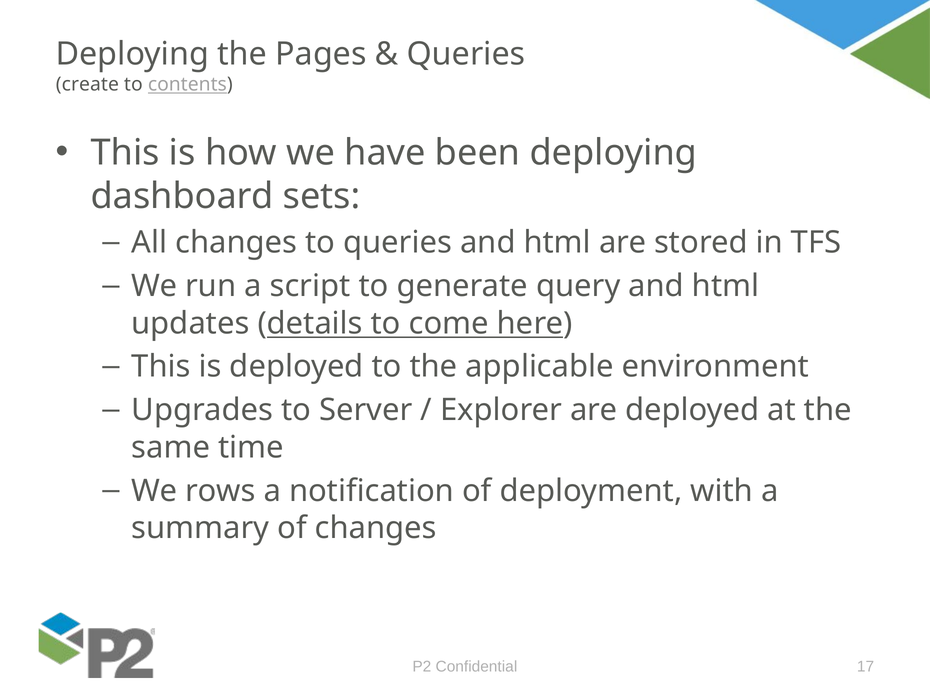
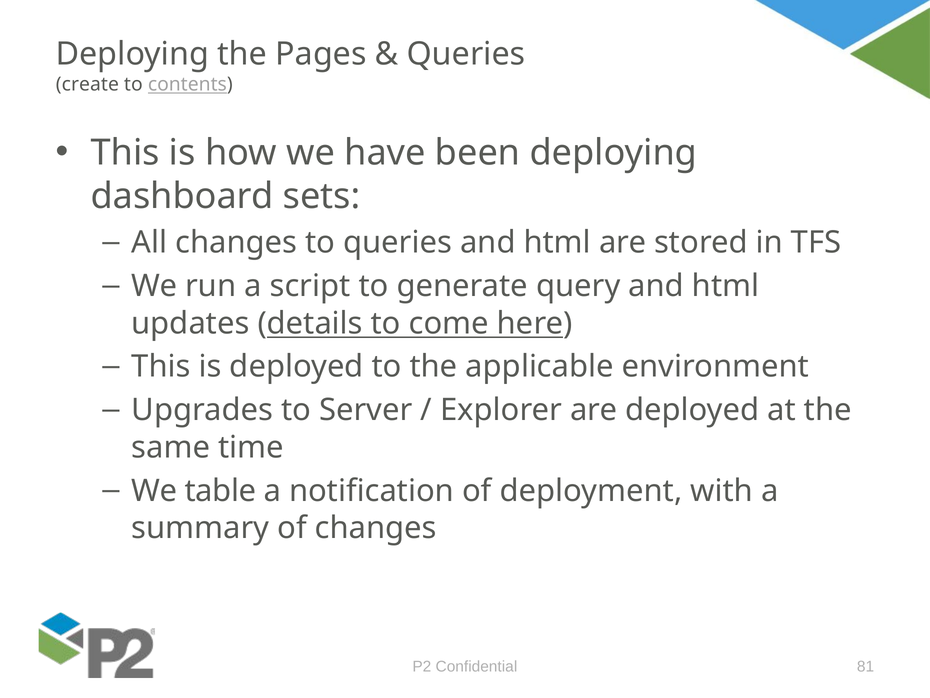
rows: rows -> table
17: 17 -> 81
